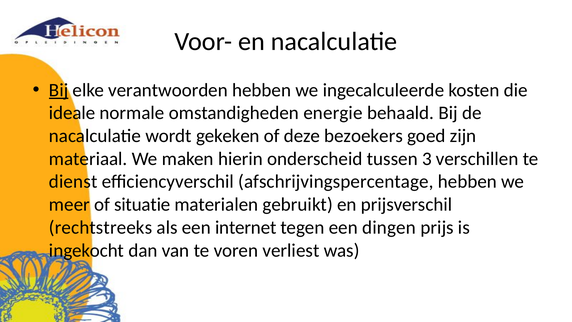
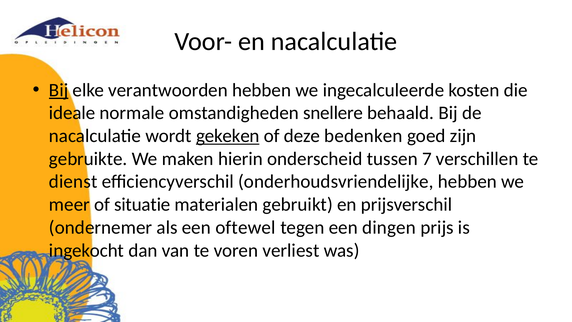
energie: energie -> snellere
gekeken underline: none -> present
bezoekers: bezoekers -> bedenken
materiaal: materiaal -> gebruikte
3: 3 -> 7
afschrijvingspercentage: afschrijvingspercentage -> onderhoudsvriendelijke
rechtstreeks: rechtstreeks -> ondernemer
internet: internet -> oftewel
